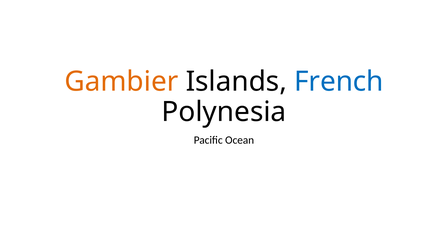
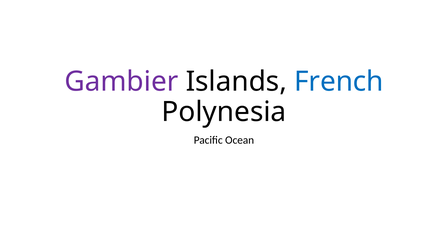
Gambier colour: orange -> purple
